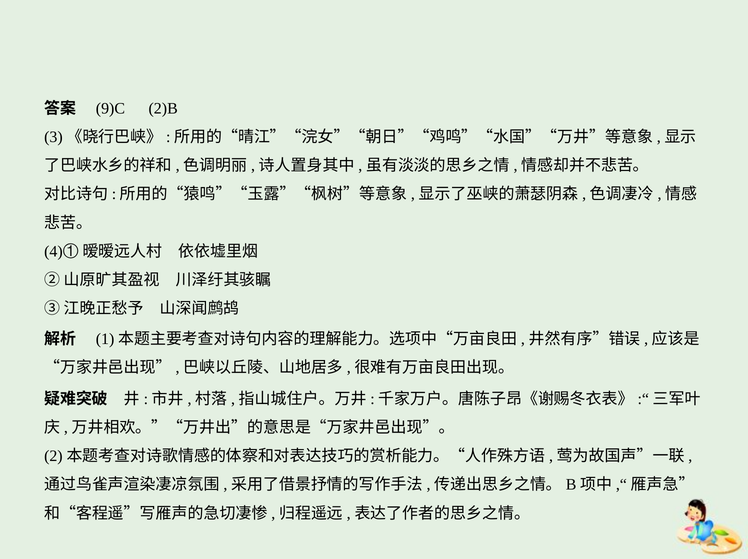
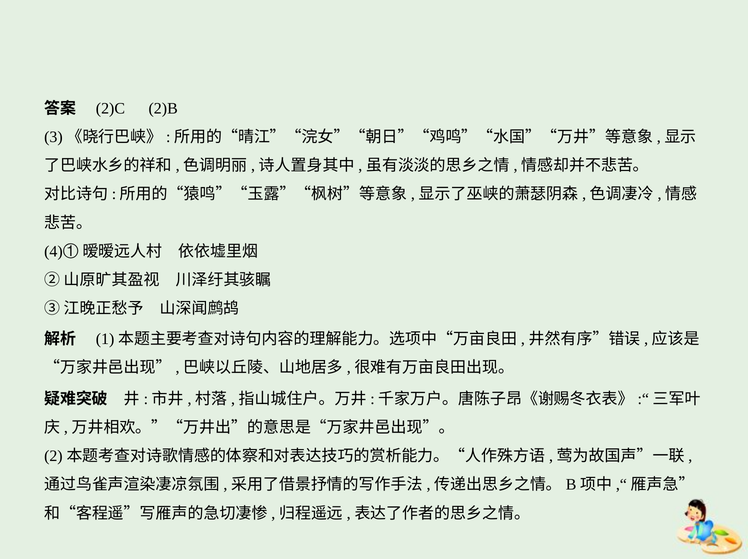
9)C: 9)C -> 2)C
